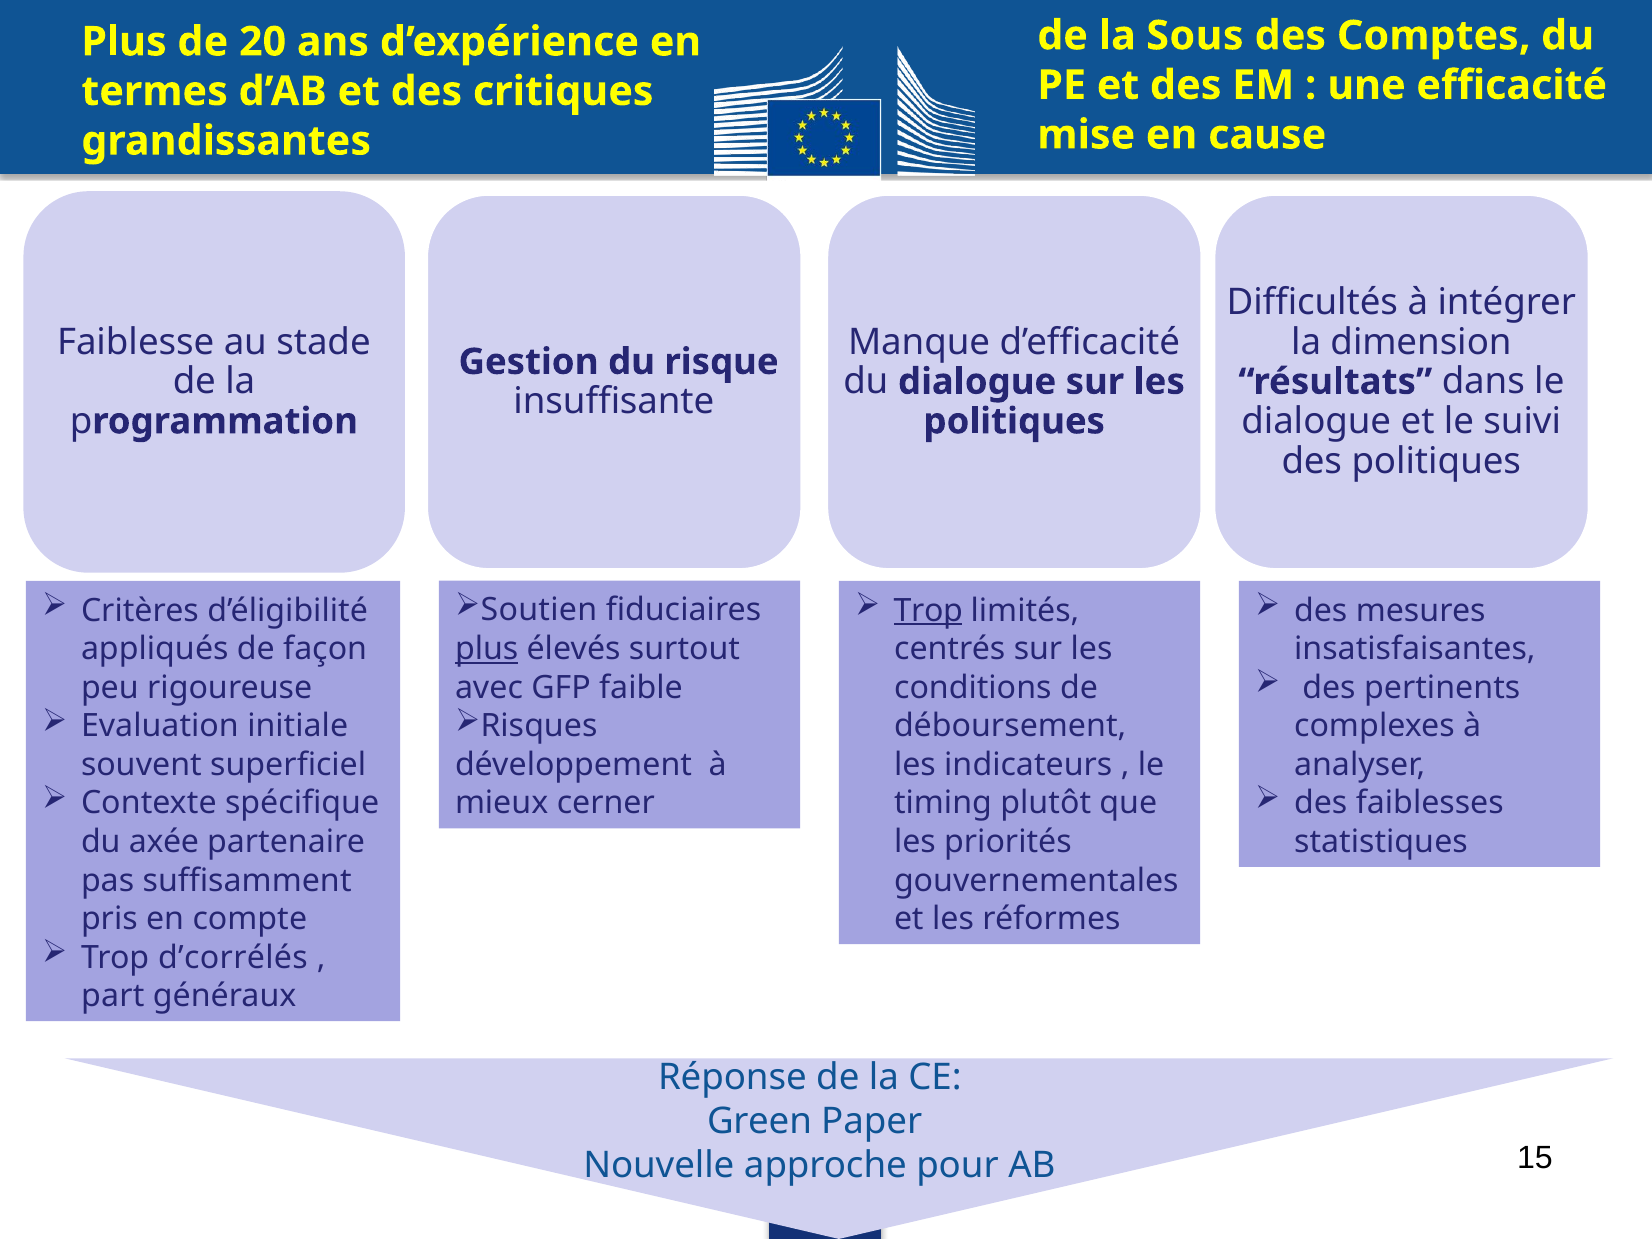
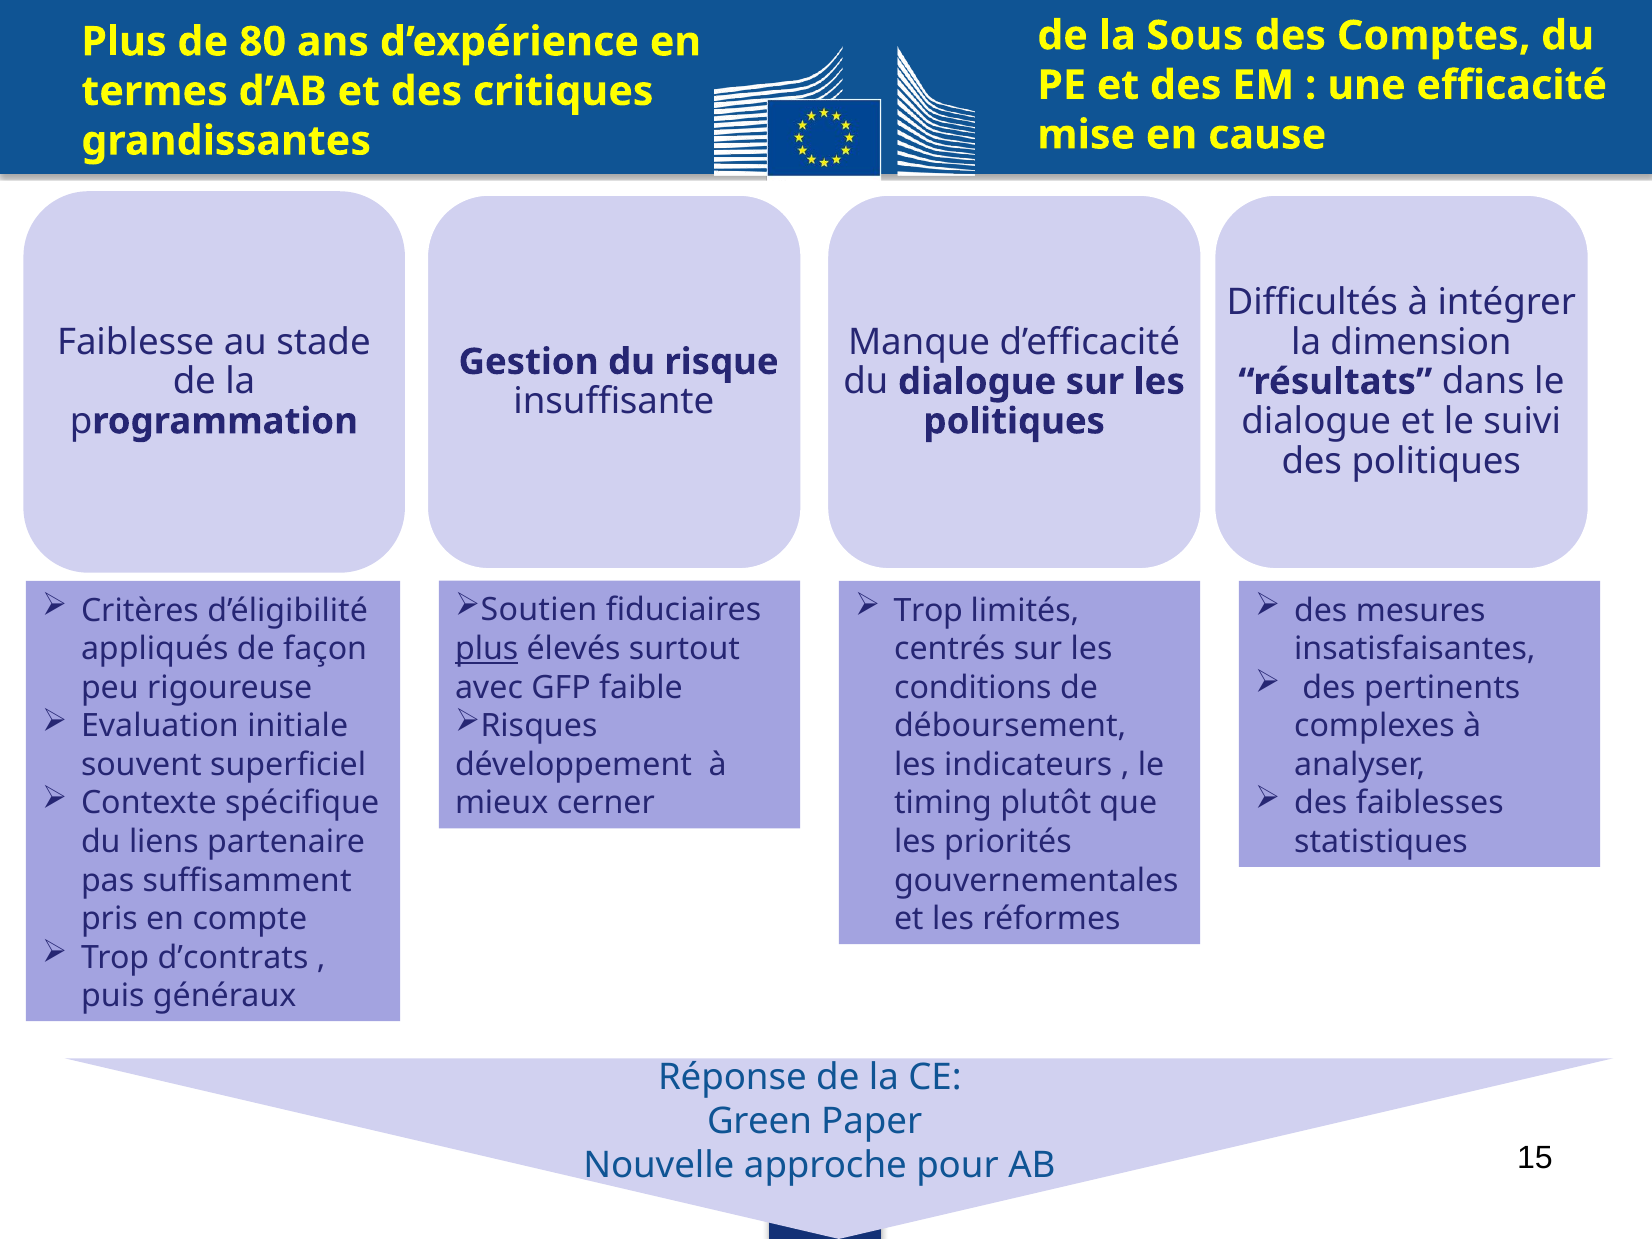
20: 20 -> 80
Trop at (928, 610) underline: present -> none
axée: axée -> liens
d’corrélés: d’corrélés -> d’contrats
part: part -> puis
